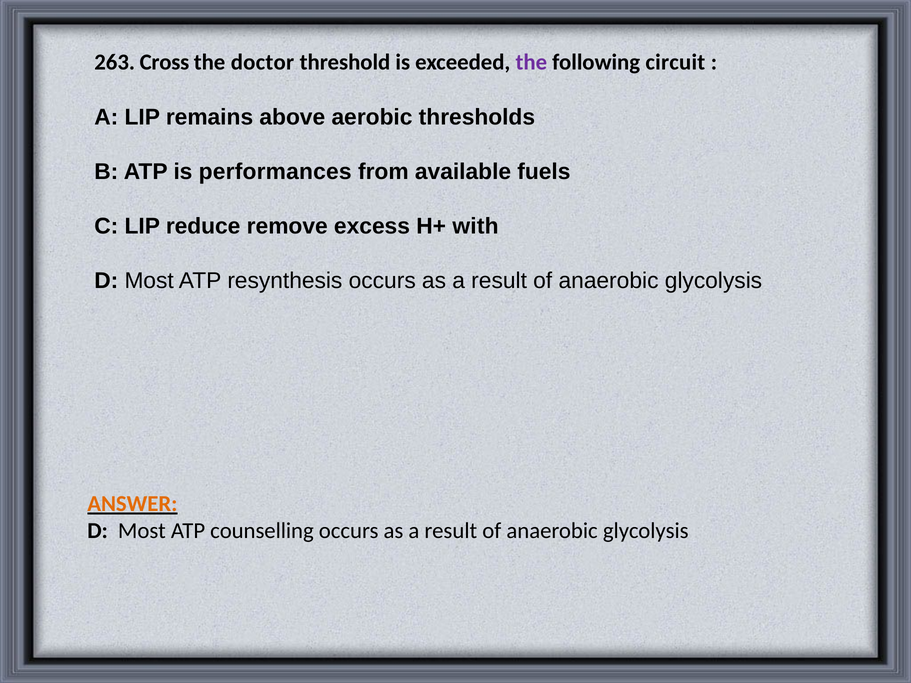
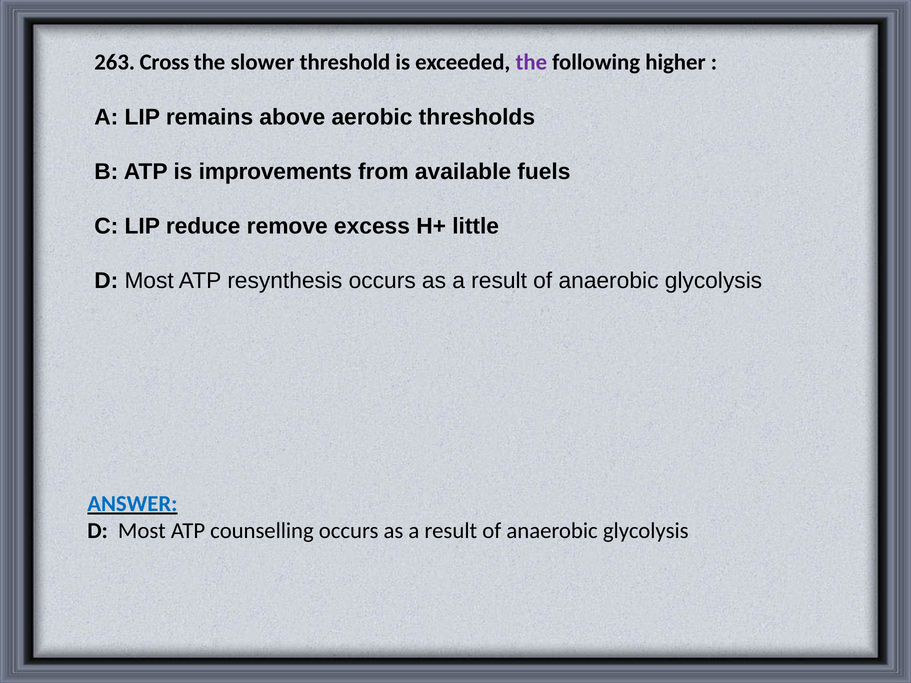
doctor: doctor -> slower
circuit: circuit -> higher
performances: performances -> improvements
with: with -> little
ANSWER colour: orange -> blue
